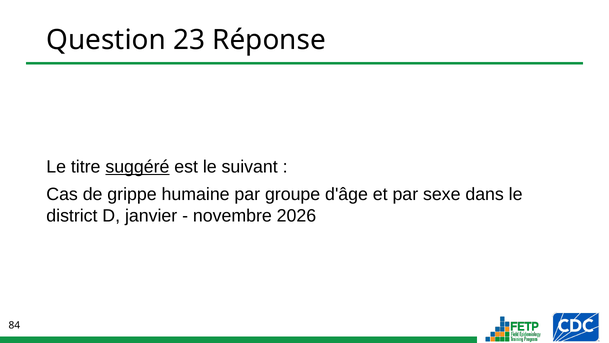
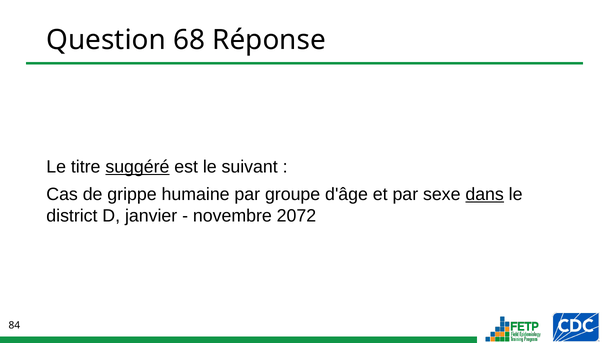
23: 23 -> 68
dans underline: none -> present
2026: 2026 -> 2072
